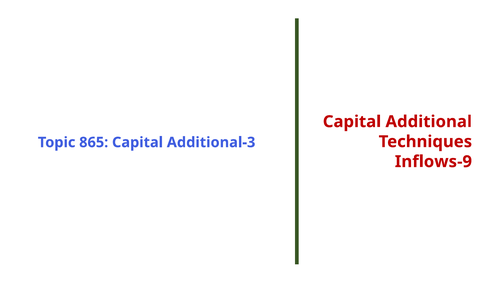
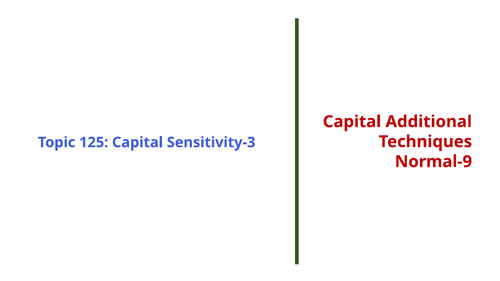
865: 865 -> 125
Additional-3: Additional-3 -> Sensitivity-3
Inflows-9: Inflows-9 -> Normal-9
